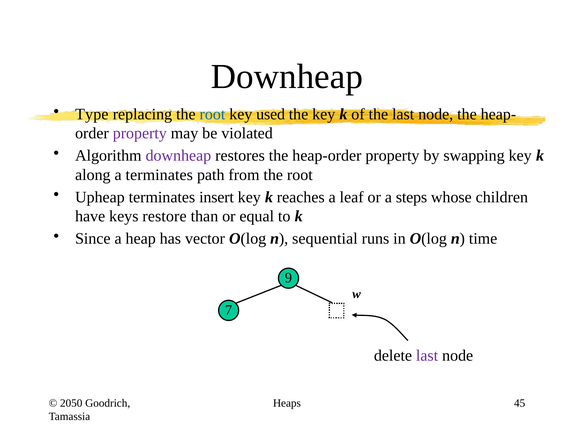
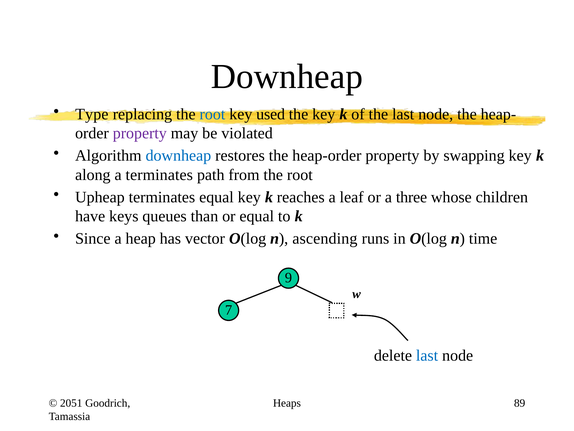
downheap at (178, 155) colour: purple -> blue
terminates insert: insert -> equal
steps: steps -> three
restore: restore -> queues
sequential: sequential -> ascending
last at (427, 355) colour: purple -> blue
2050: 2050 -> 2051
45: 45 -> 89
